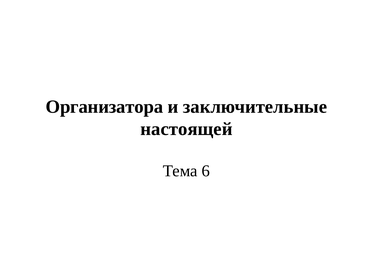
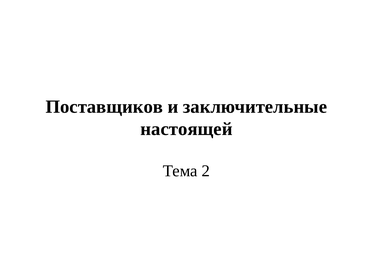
Организатора: Организатора -> Поставщиков
6: 6 -> 2
